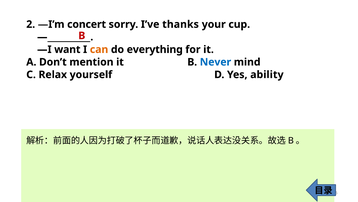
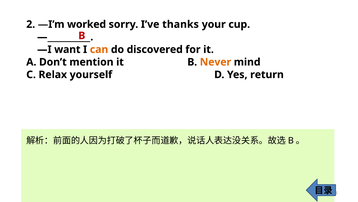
concert: concert -> worked
everything: everything -> discovered
Never colour: blue -> orange
ability: ability -> return
